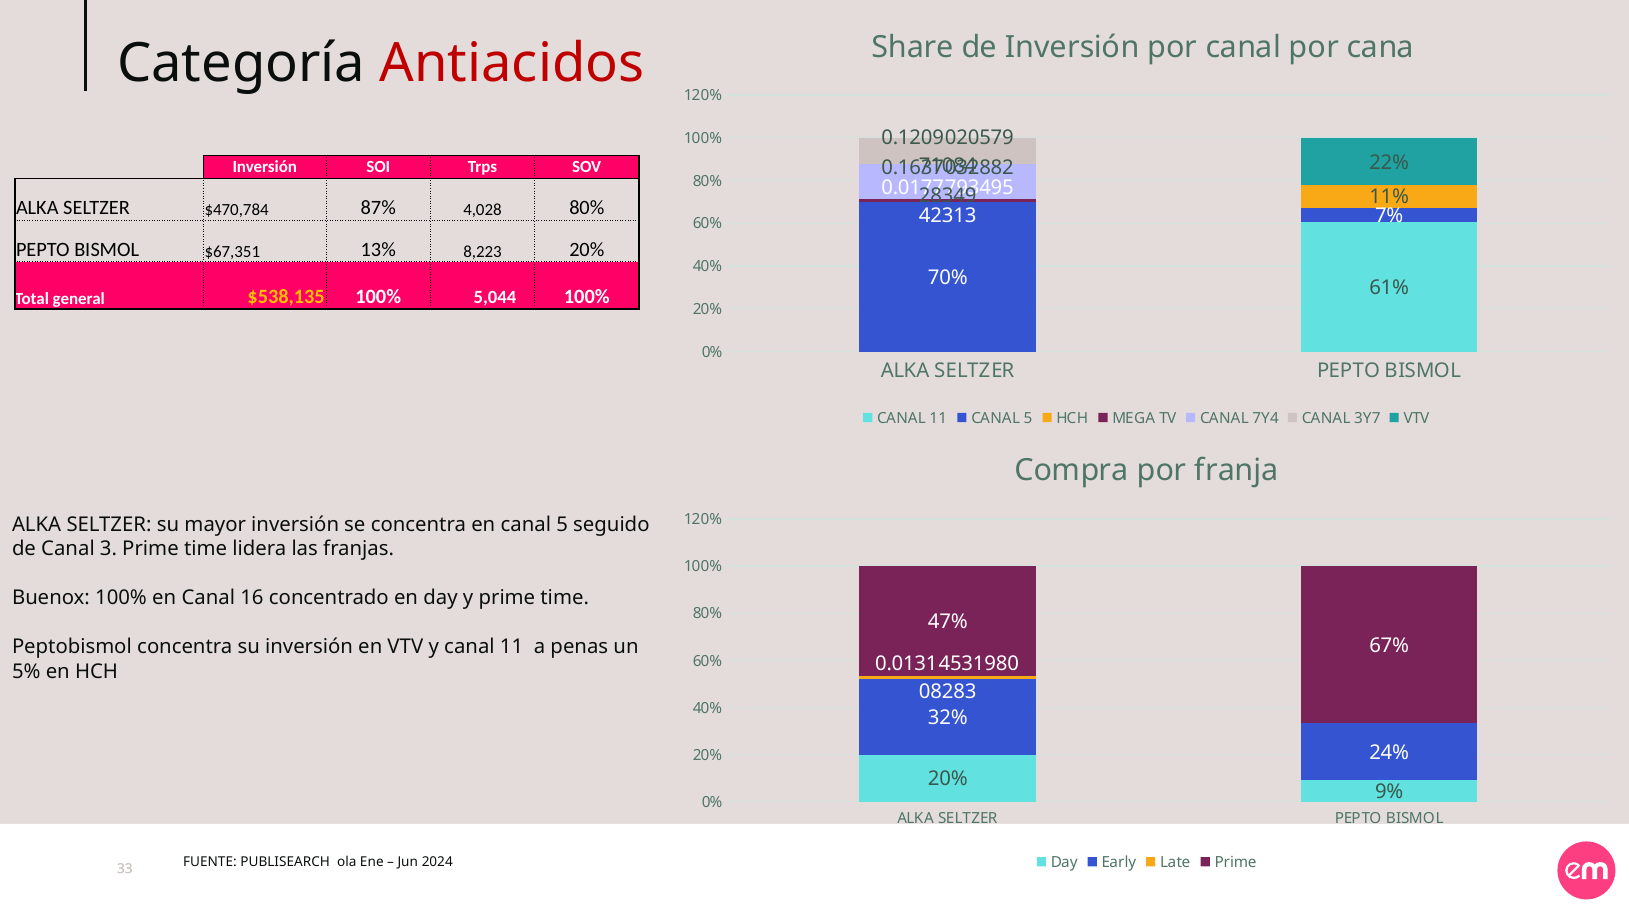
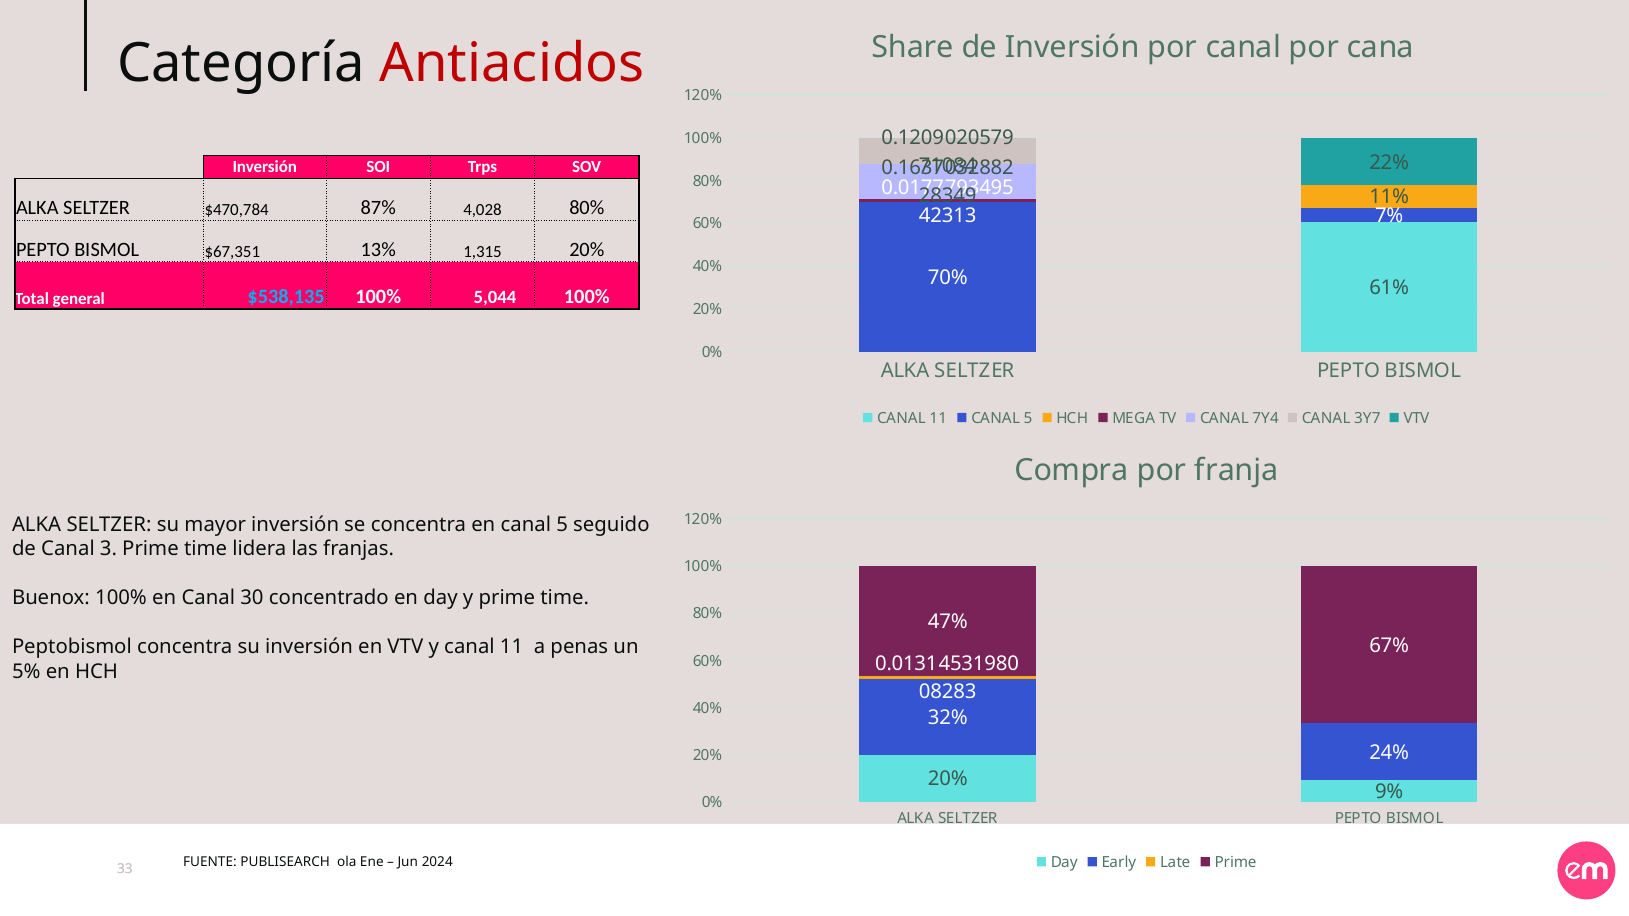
8,223: 8,223 -> 1,315
$538,135 colour: yellow -> light blue
16: 16 -> 30
